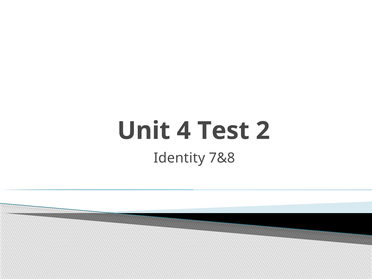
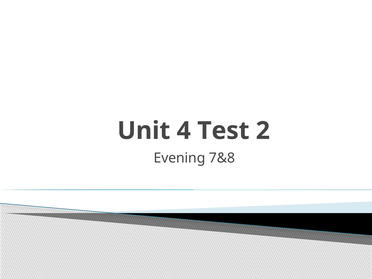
Identity: Identity -> Evening
